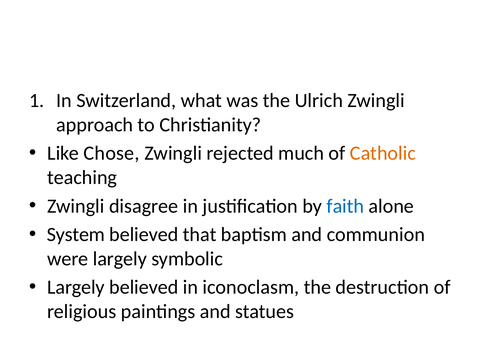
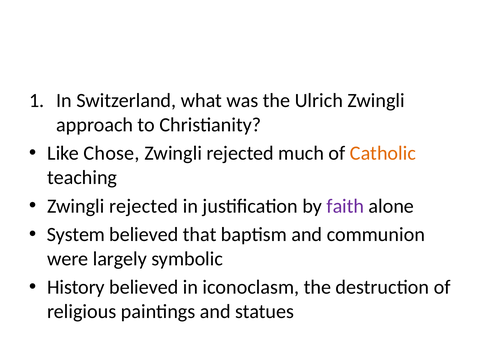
disagree at (144, 206): disagree -> rejected
faith colour: blue -> purple
Largely at (76, 287): Largely -> History
